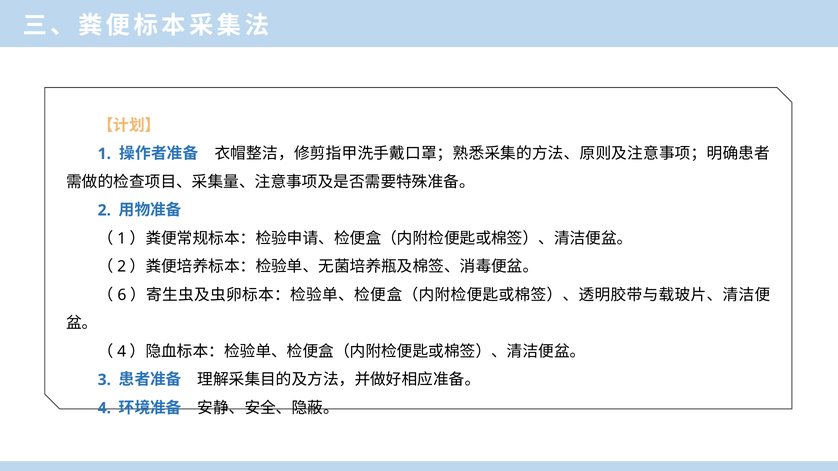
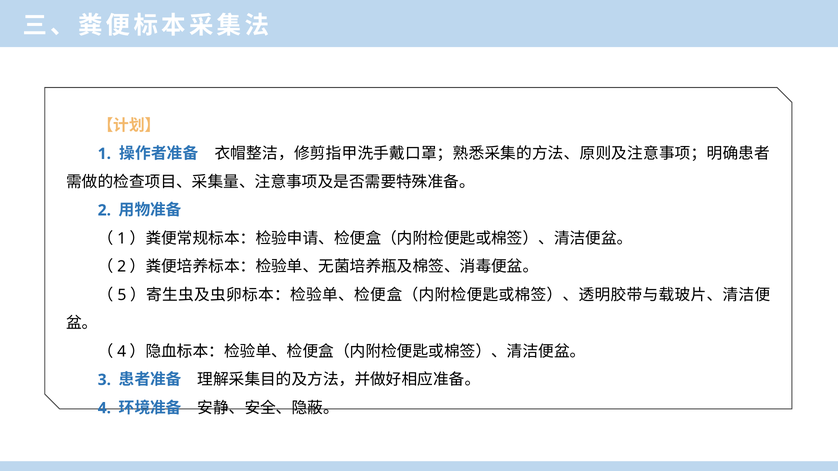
6: 6 -> 5
